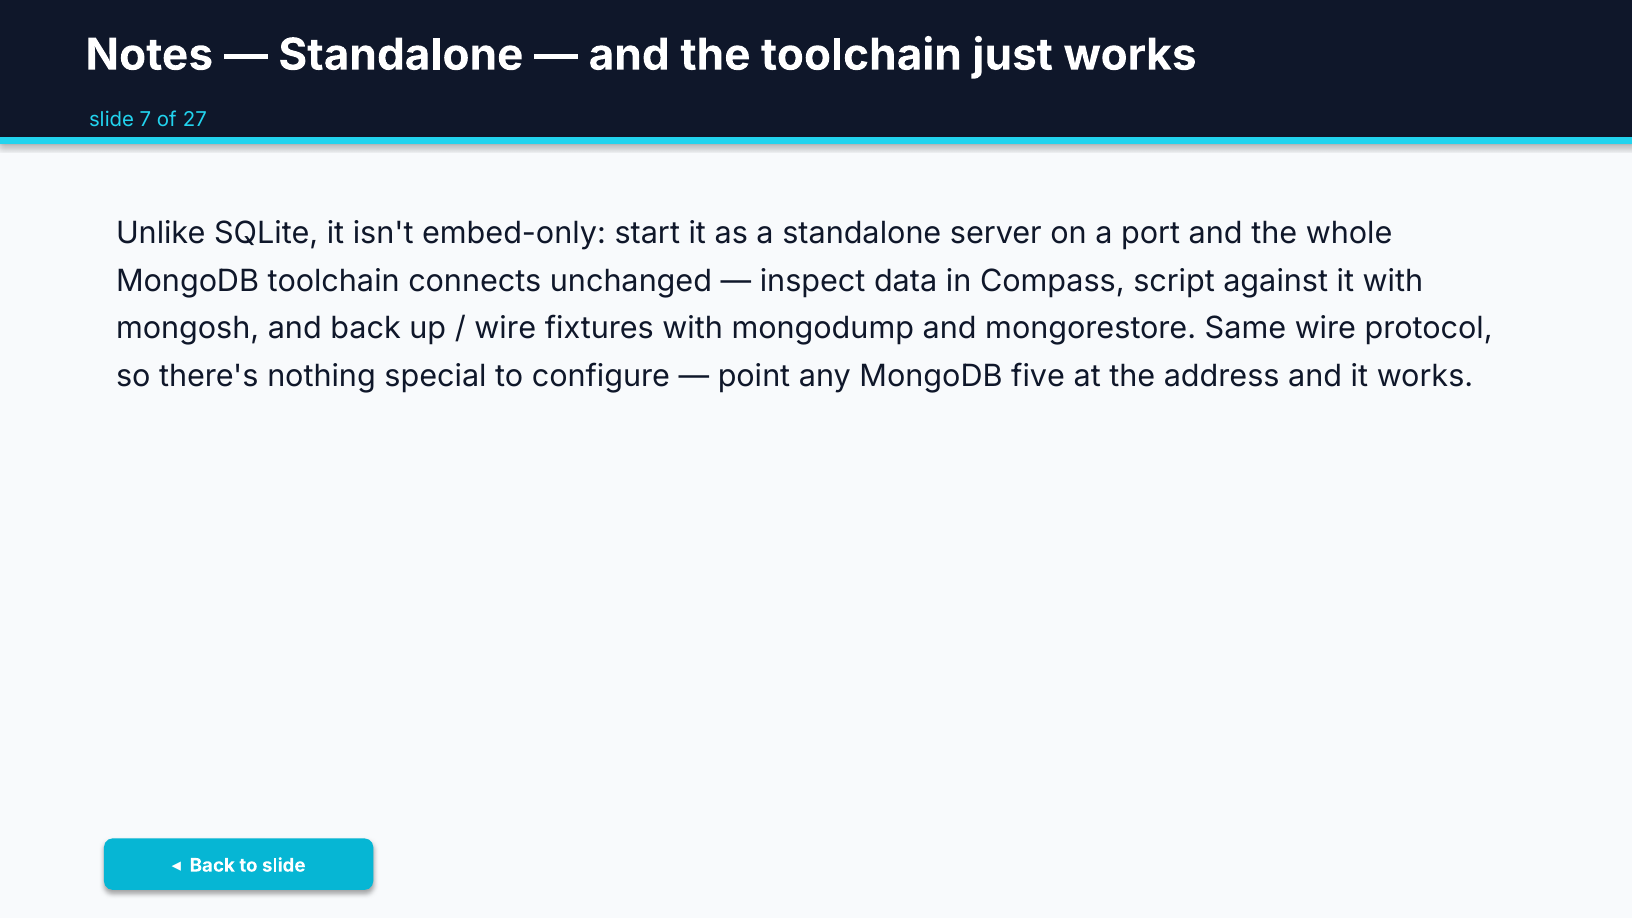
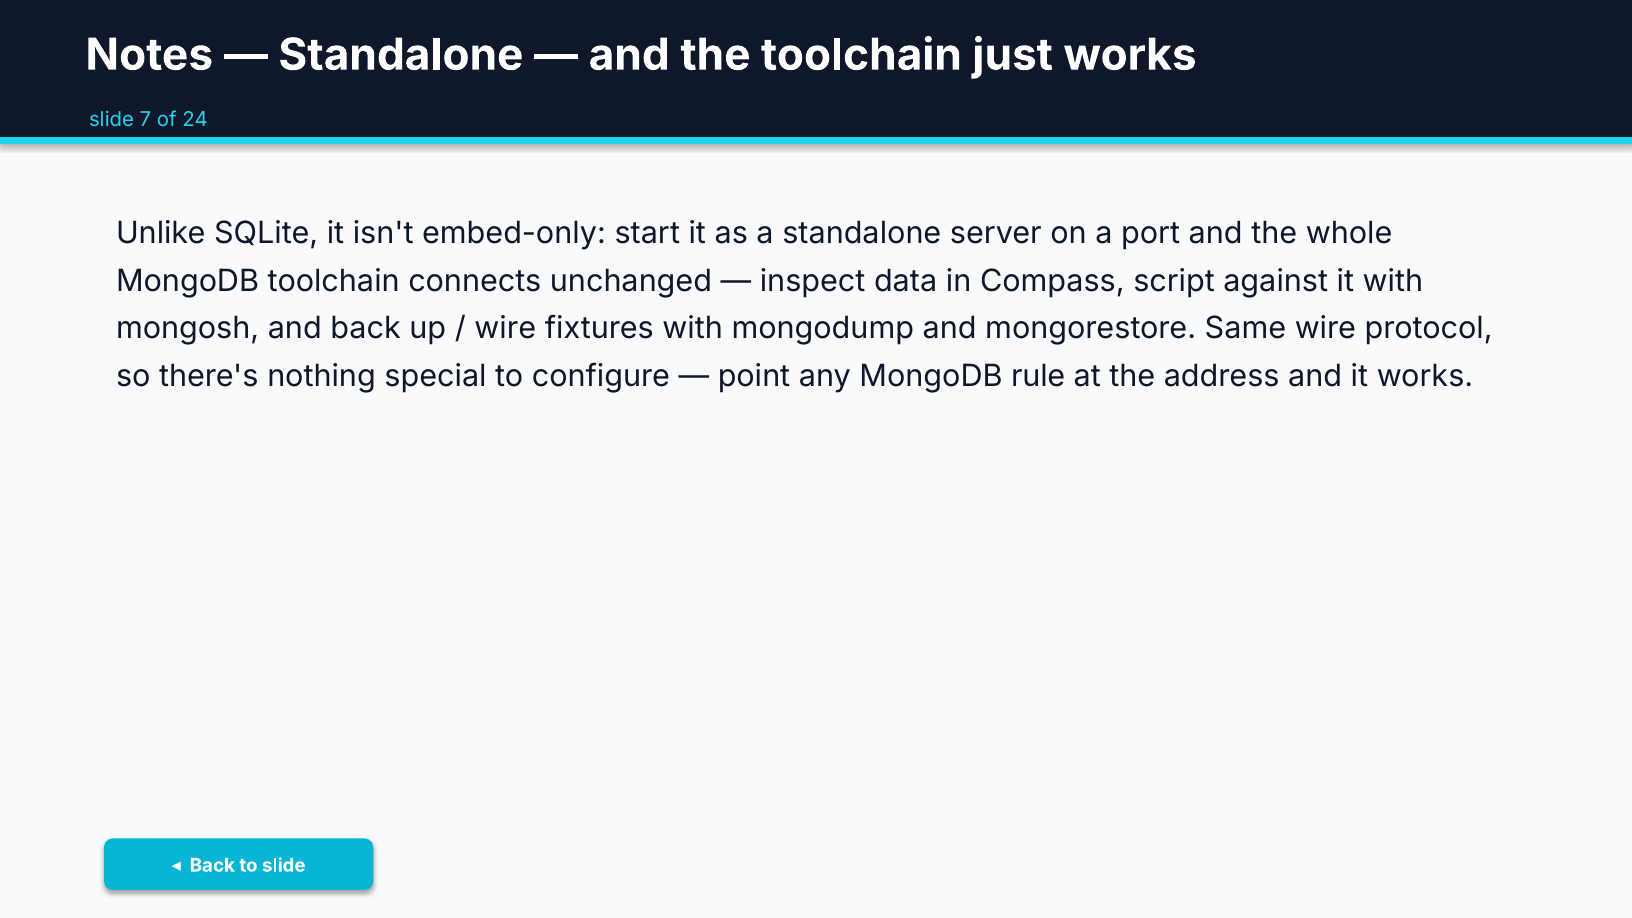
27: 27 -> 24
five: five -> rule
